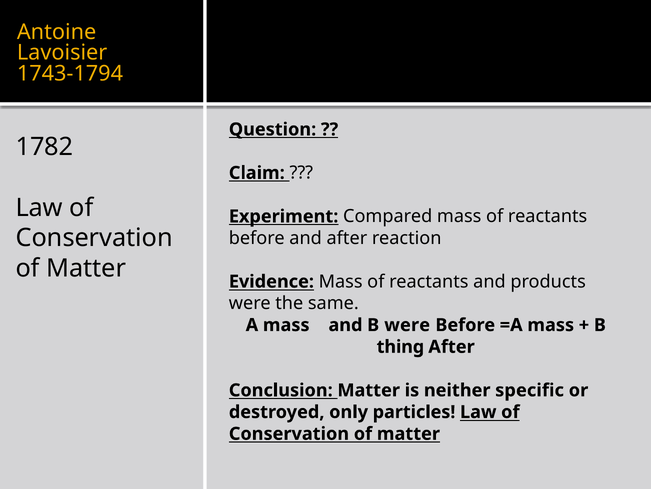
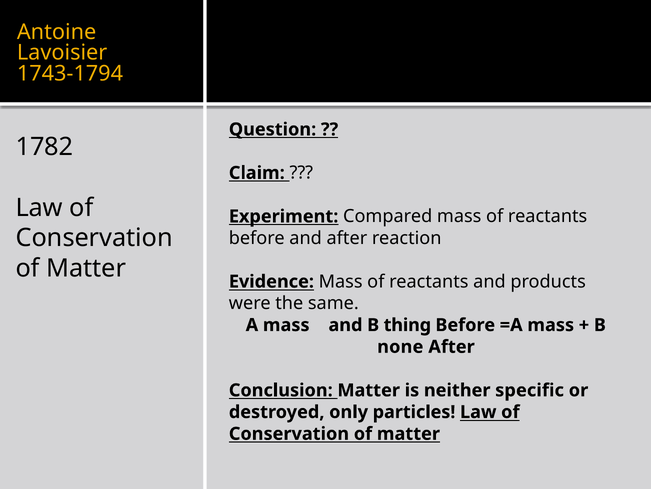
B were: were -> thing
thing: thing -> none
